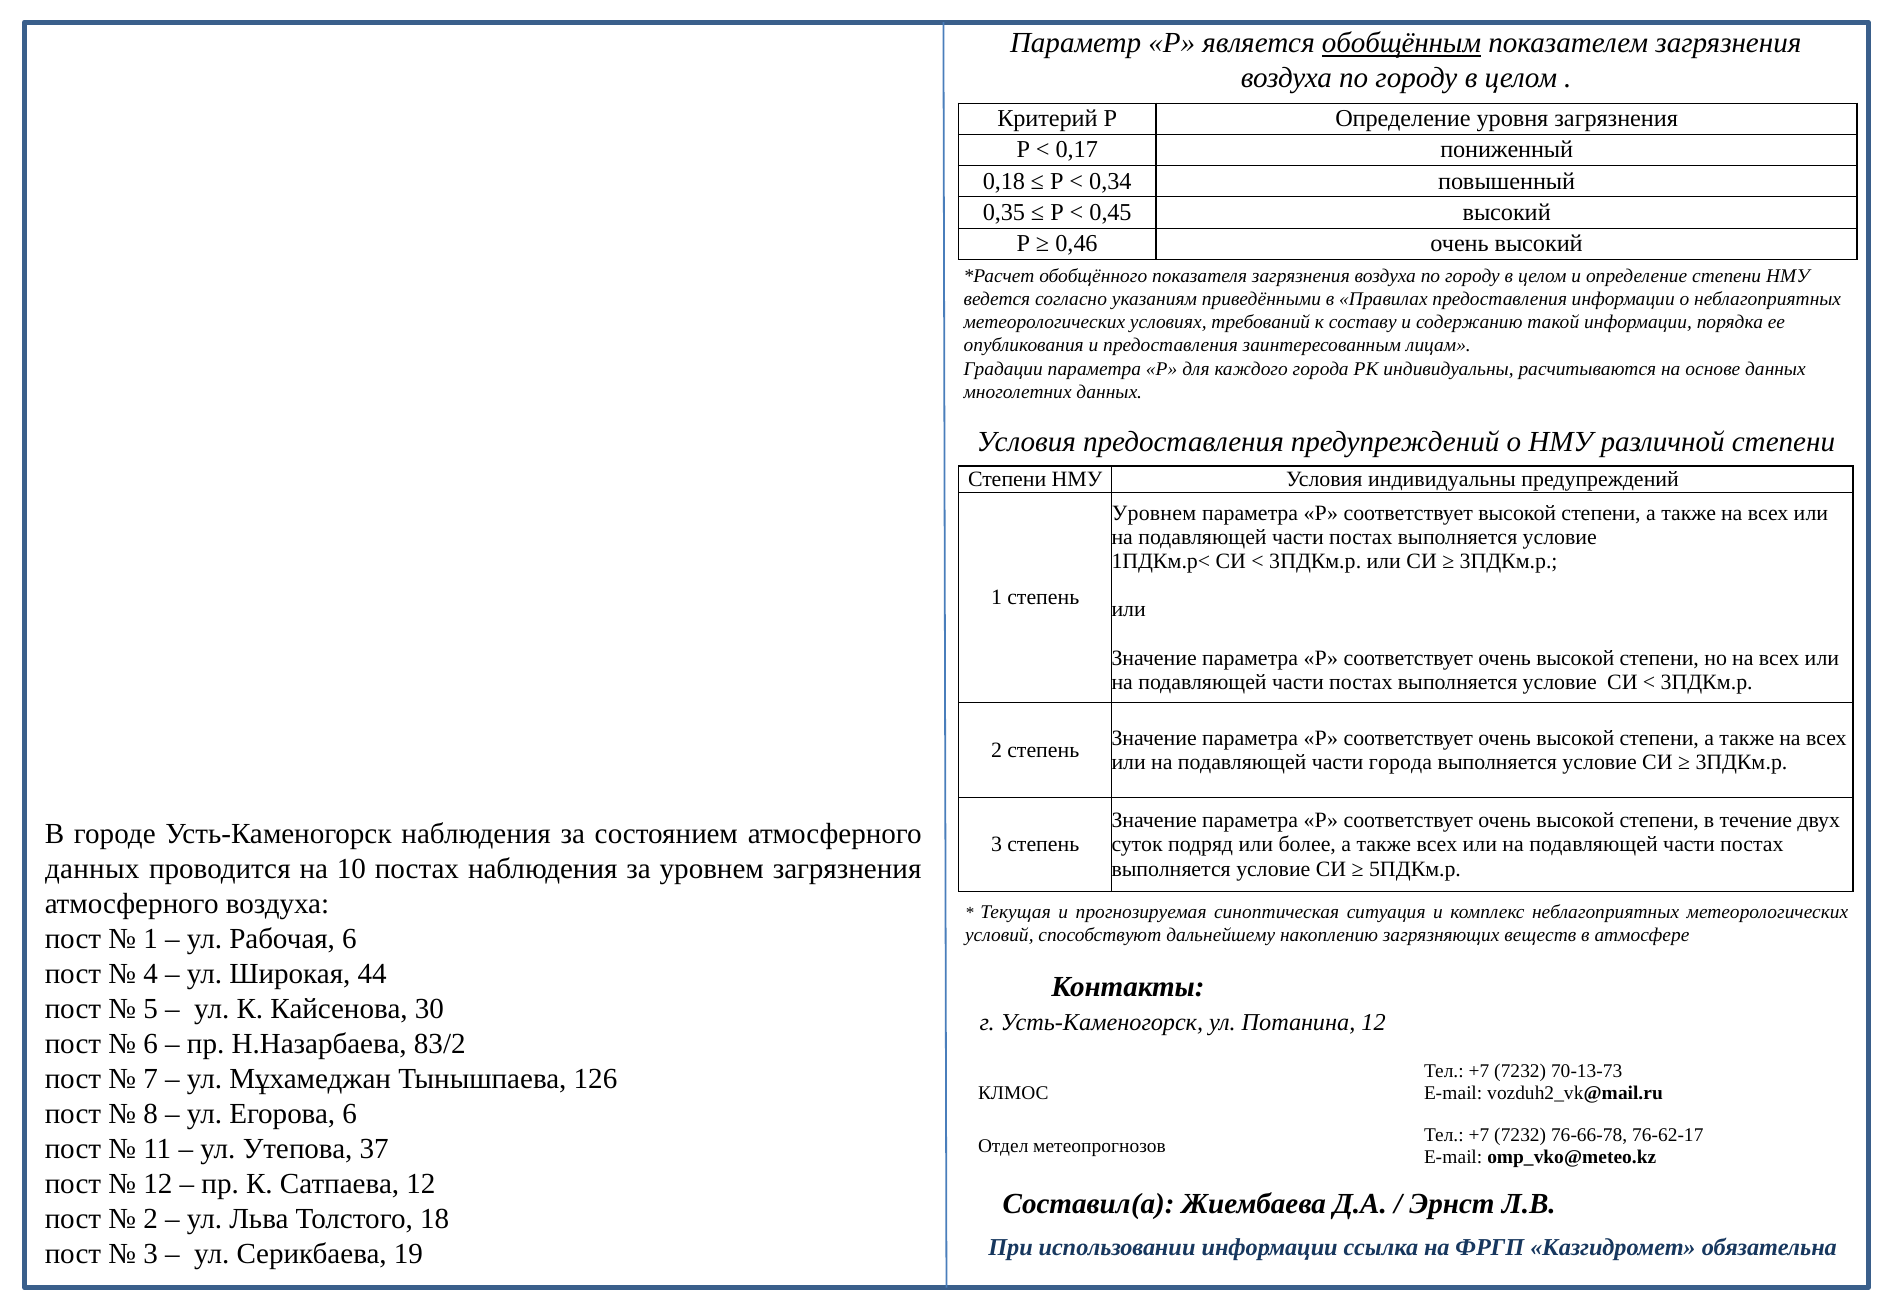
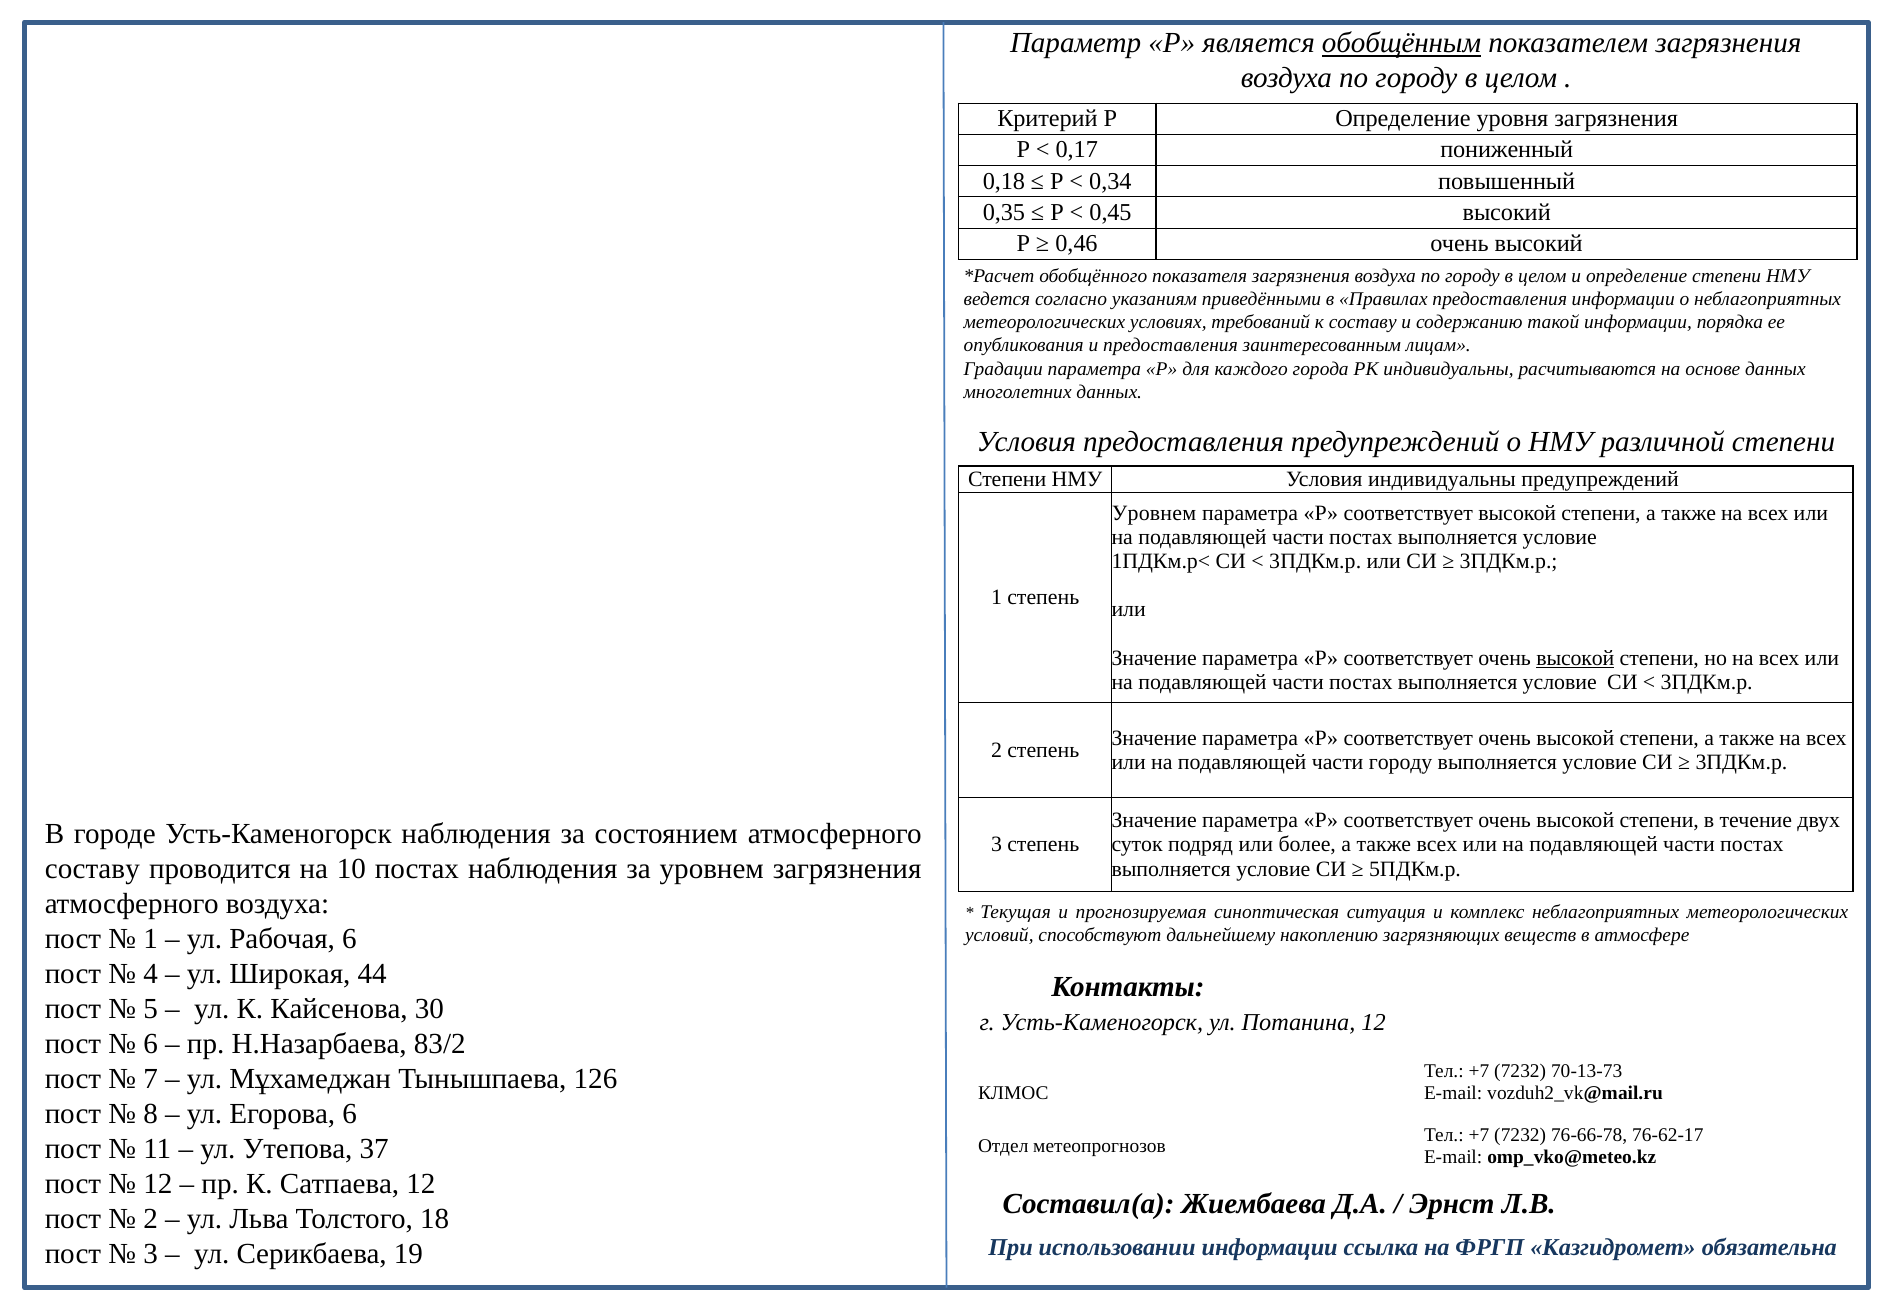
высокой at (1575, 658) underline: none -> present
части города: города -> городу
данных at (92, 870): данных -> составу
